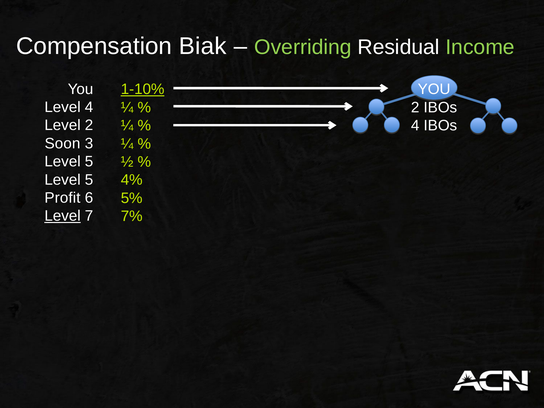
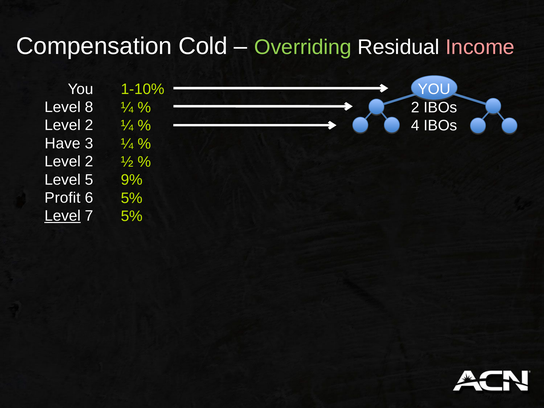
Biak: Biak -> Cold
Income colour: light green -> pink
1-10% underline: present -> none
Level 4: 4 -> 8
Soon: Soon -> Have
5 at (89, 162): 5 -> 2
4%: 4% -> 9%
7% at (132, 216): 7% -> 5%
